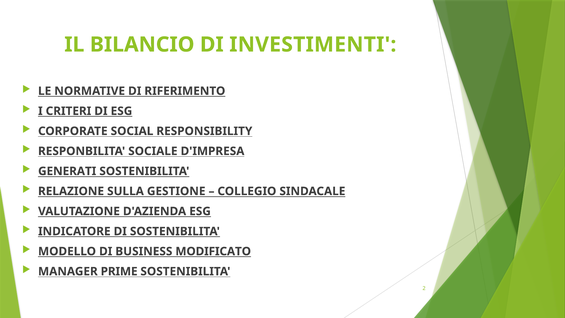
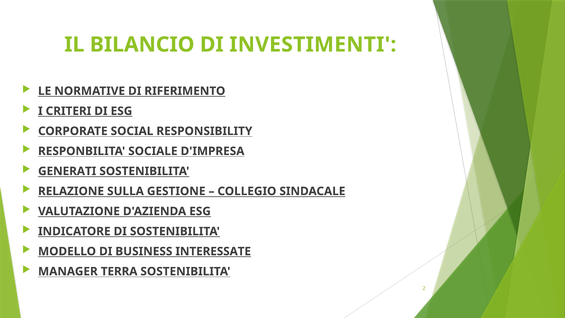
MODIFICATO: MODIFICATO -> INTERESSATE
PRIME: PRIME -> TERRA
